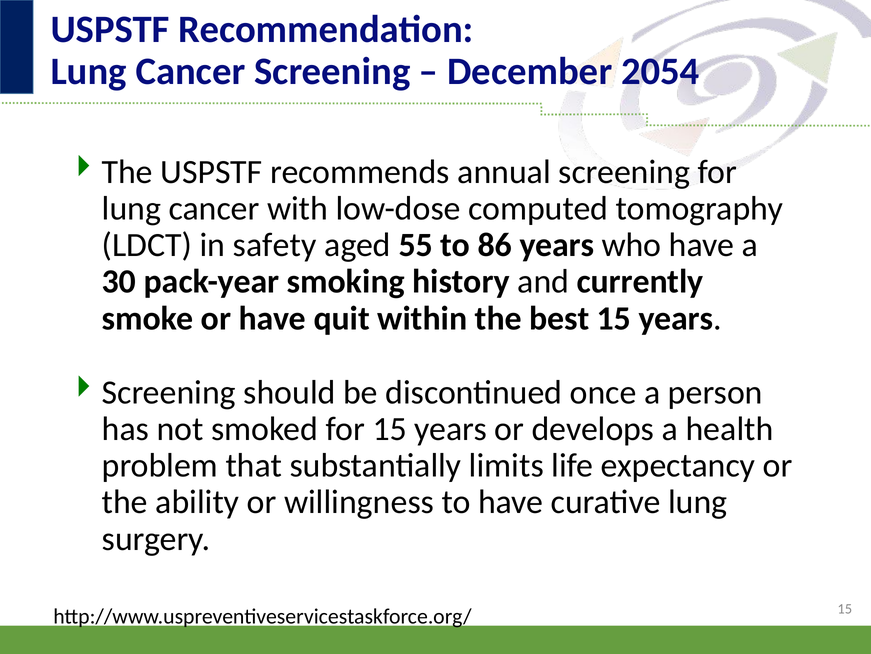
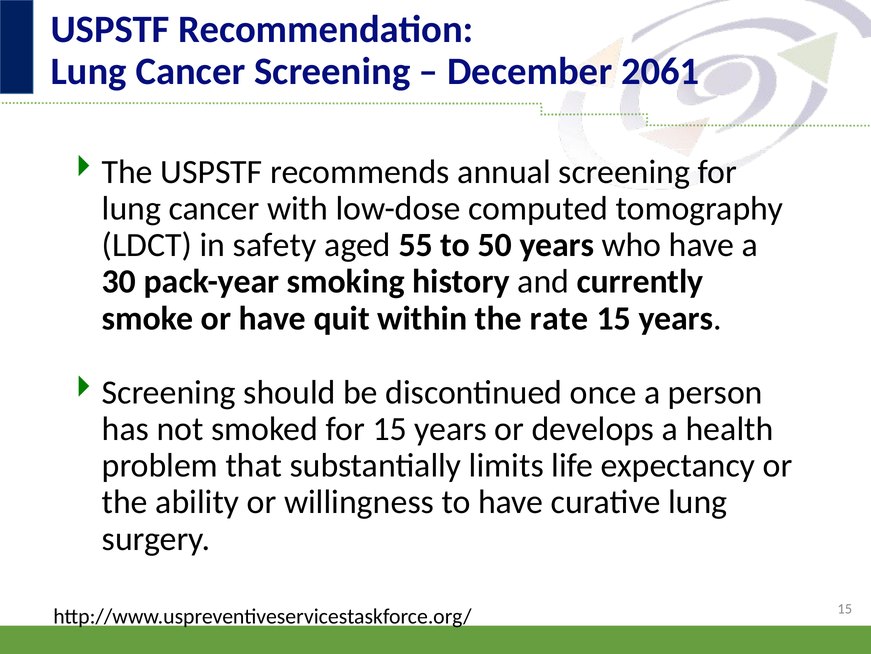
2054: 2054 -> 2061
86: 86 -> 50
best: best -> rate
